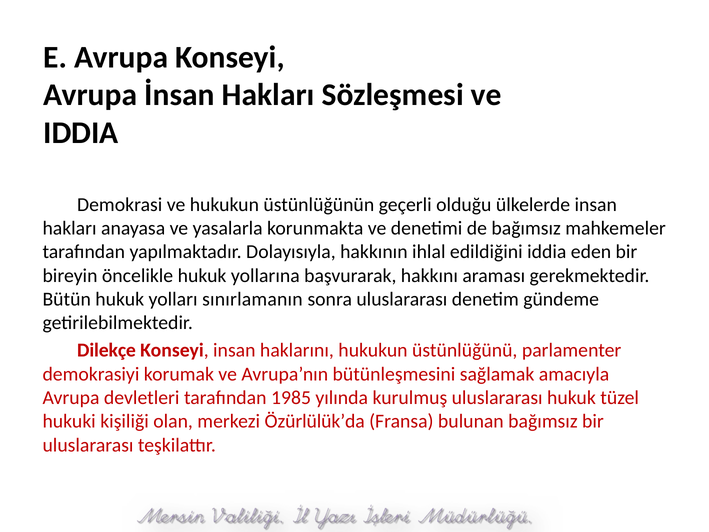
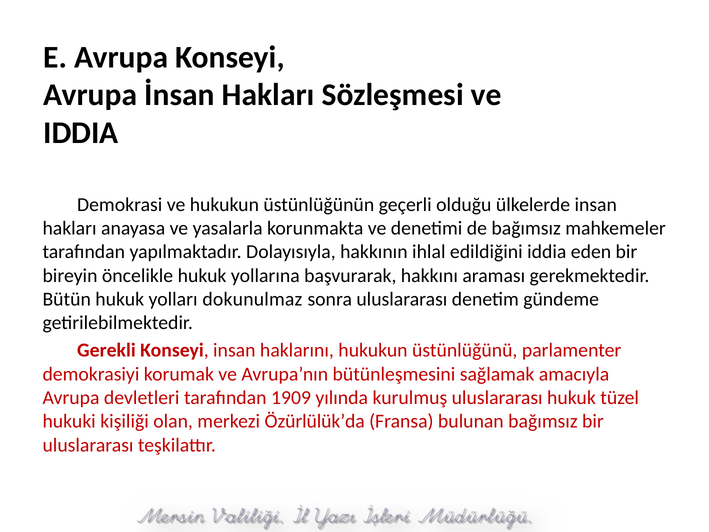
sınırlamanın: sınırlamanın -> dokunulmaz
Dilekçe: Dilekçe -> Gerekli
1985: 1985 -> 1909
